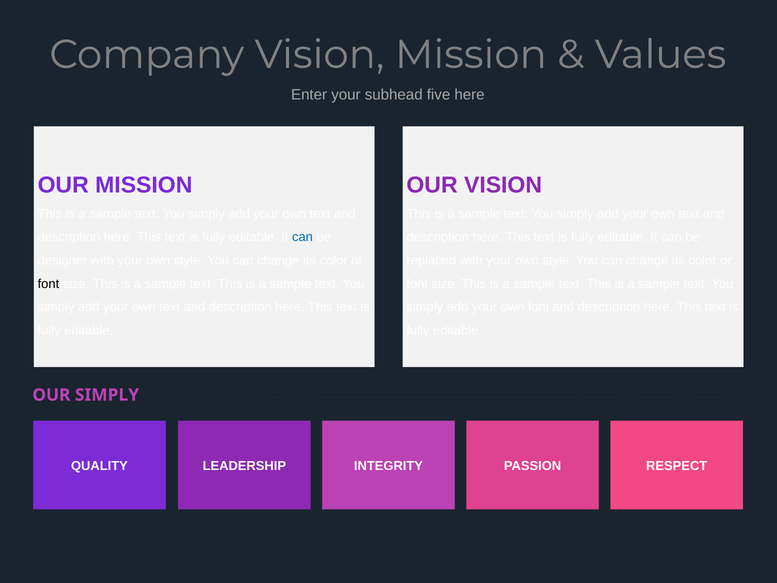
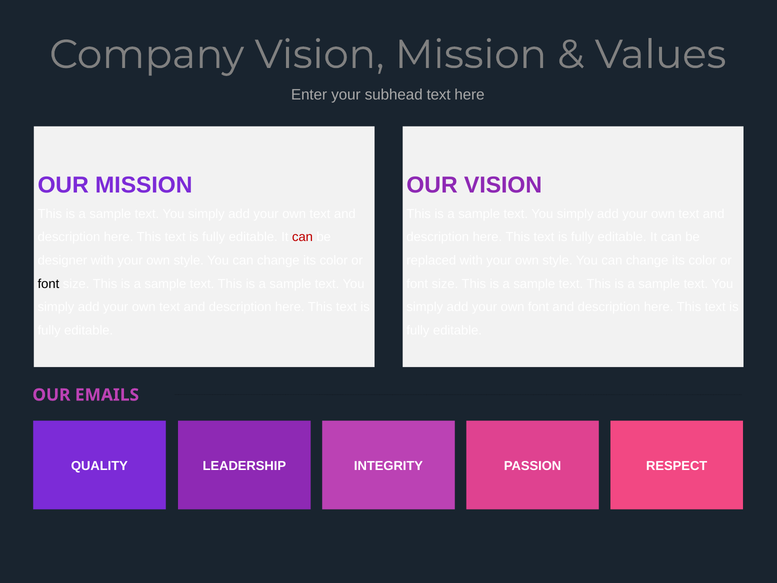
subhead five: five -> text
can at (302, 237) colour: blue -> red
OUR SIMPLY: SIMPLY -> EMAILS
